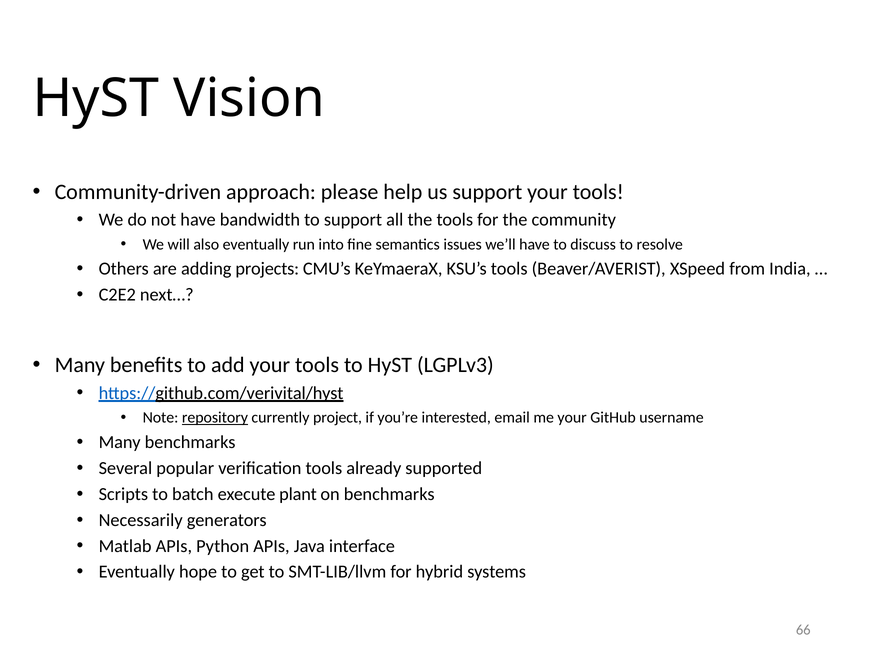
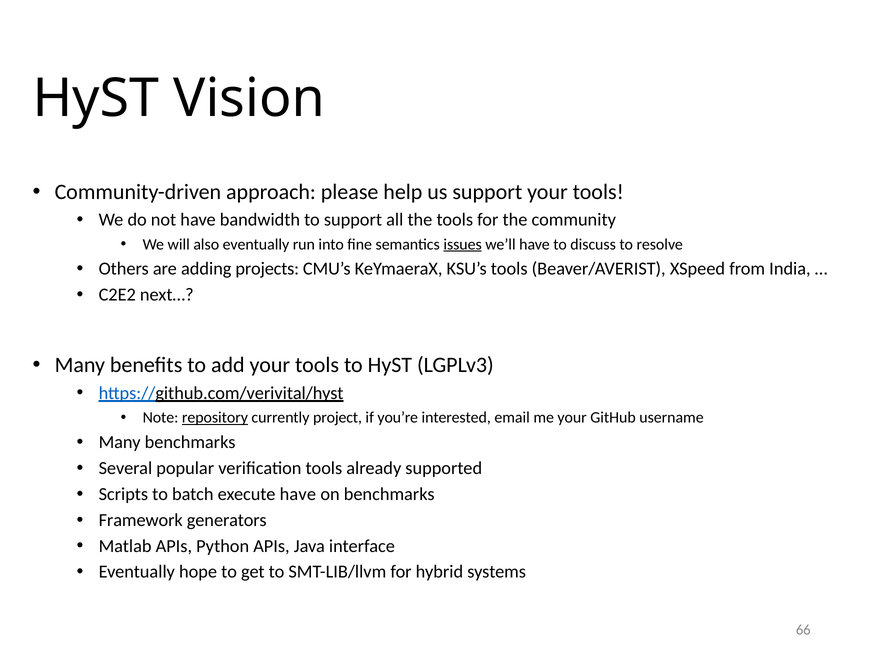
issues underline: none -> present
execute plant: plant -> have
Necessarily: Necessarily -> Framework
